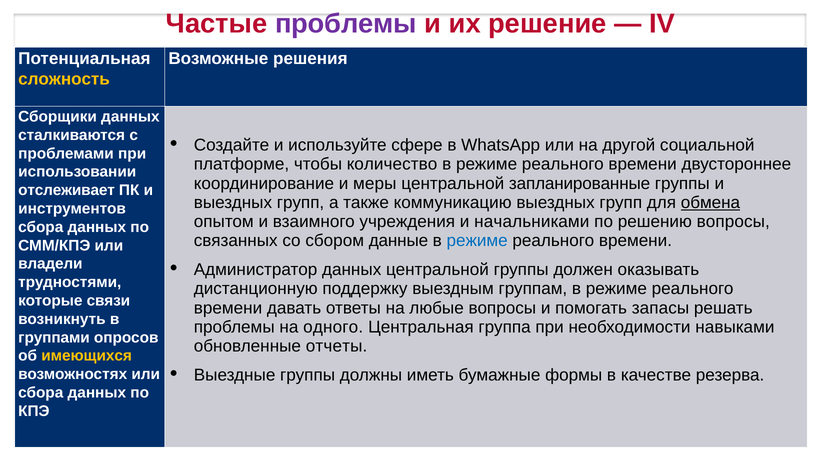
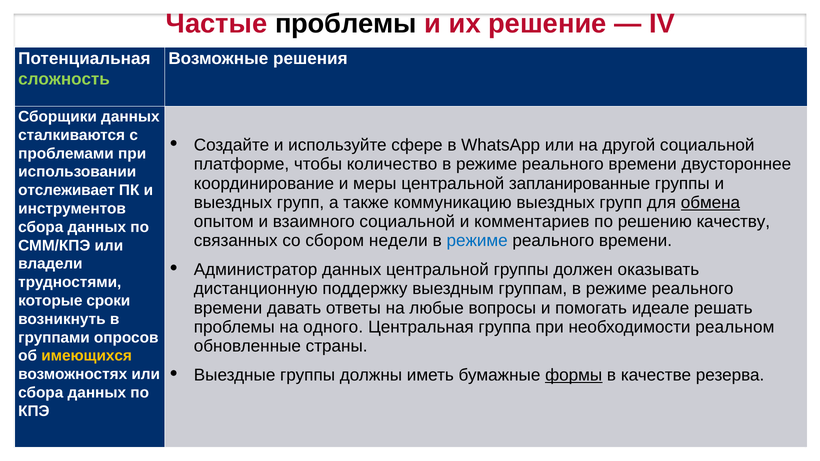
проблемы at (346, 24) colour: purple -> black
сложность colour: yellow -> light green
взаимного учреждения: учреждения -> социальной
начальниками: начальниками -> комментариев
решению вопросы: вопросы -> качеству
данные: данные -> недели
связи: связи -> сроки
запасы: запасы -> идеале
навыками: навыками -> реальном
отчеты: отчеты -> страны
формы underline: none -> present
